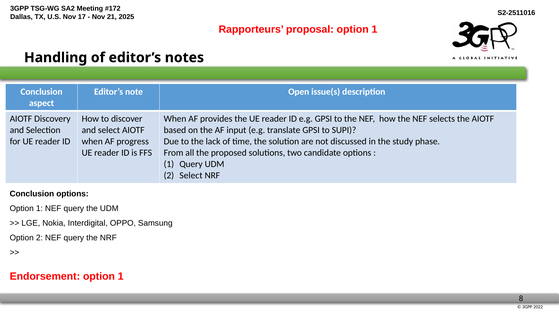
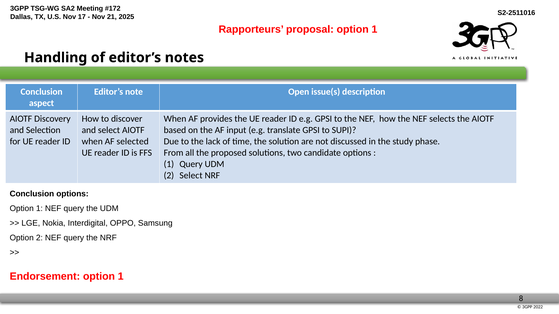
progress: progress -> selected
